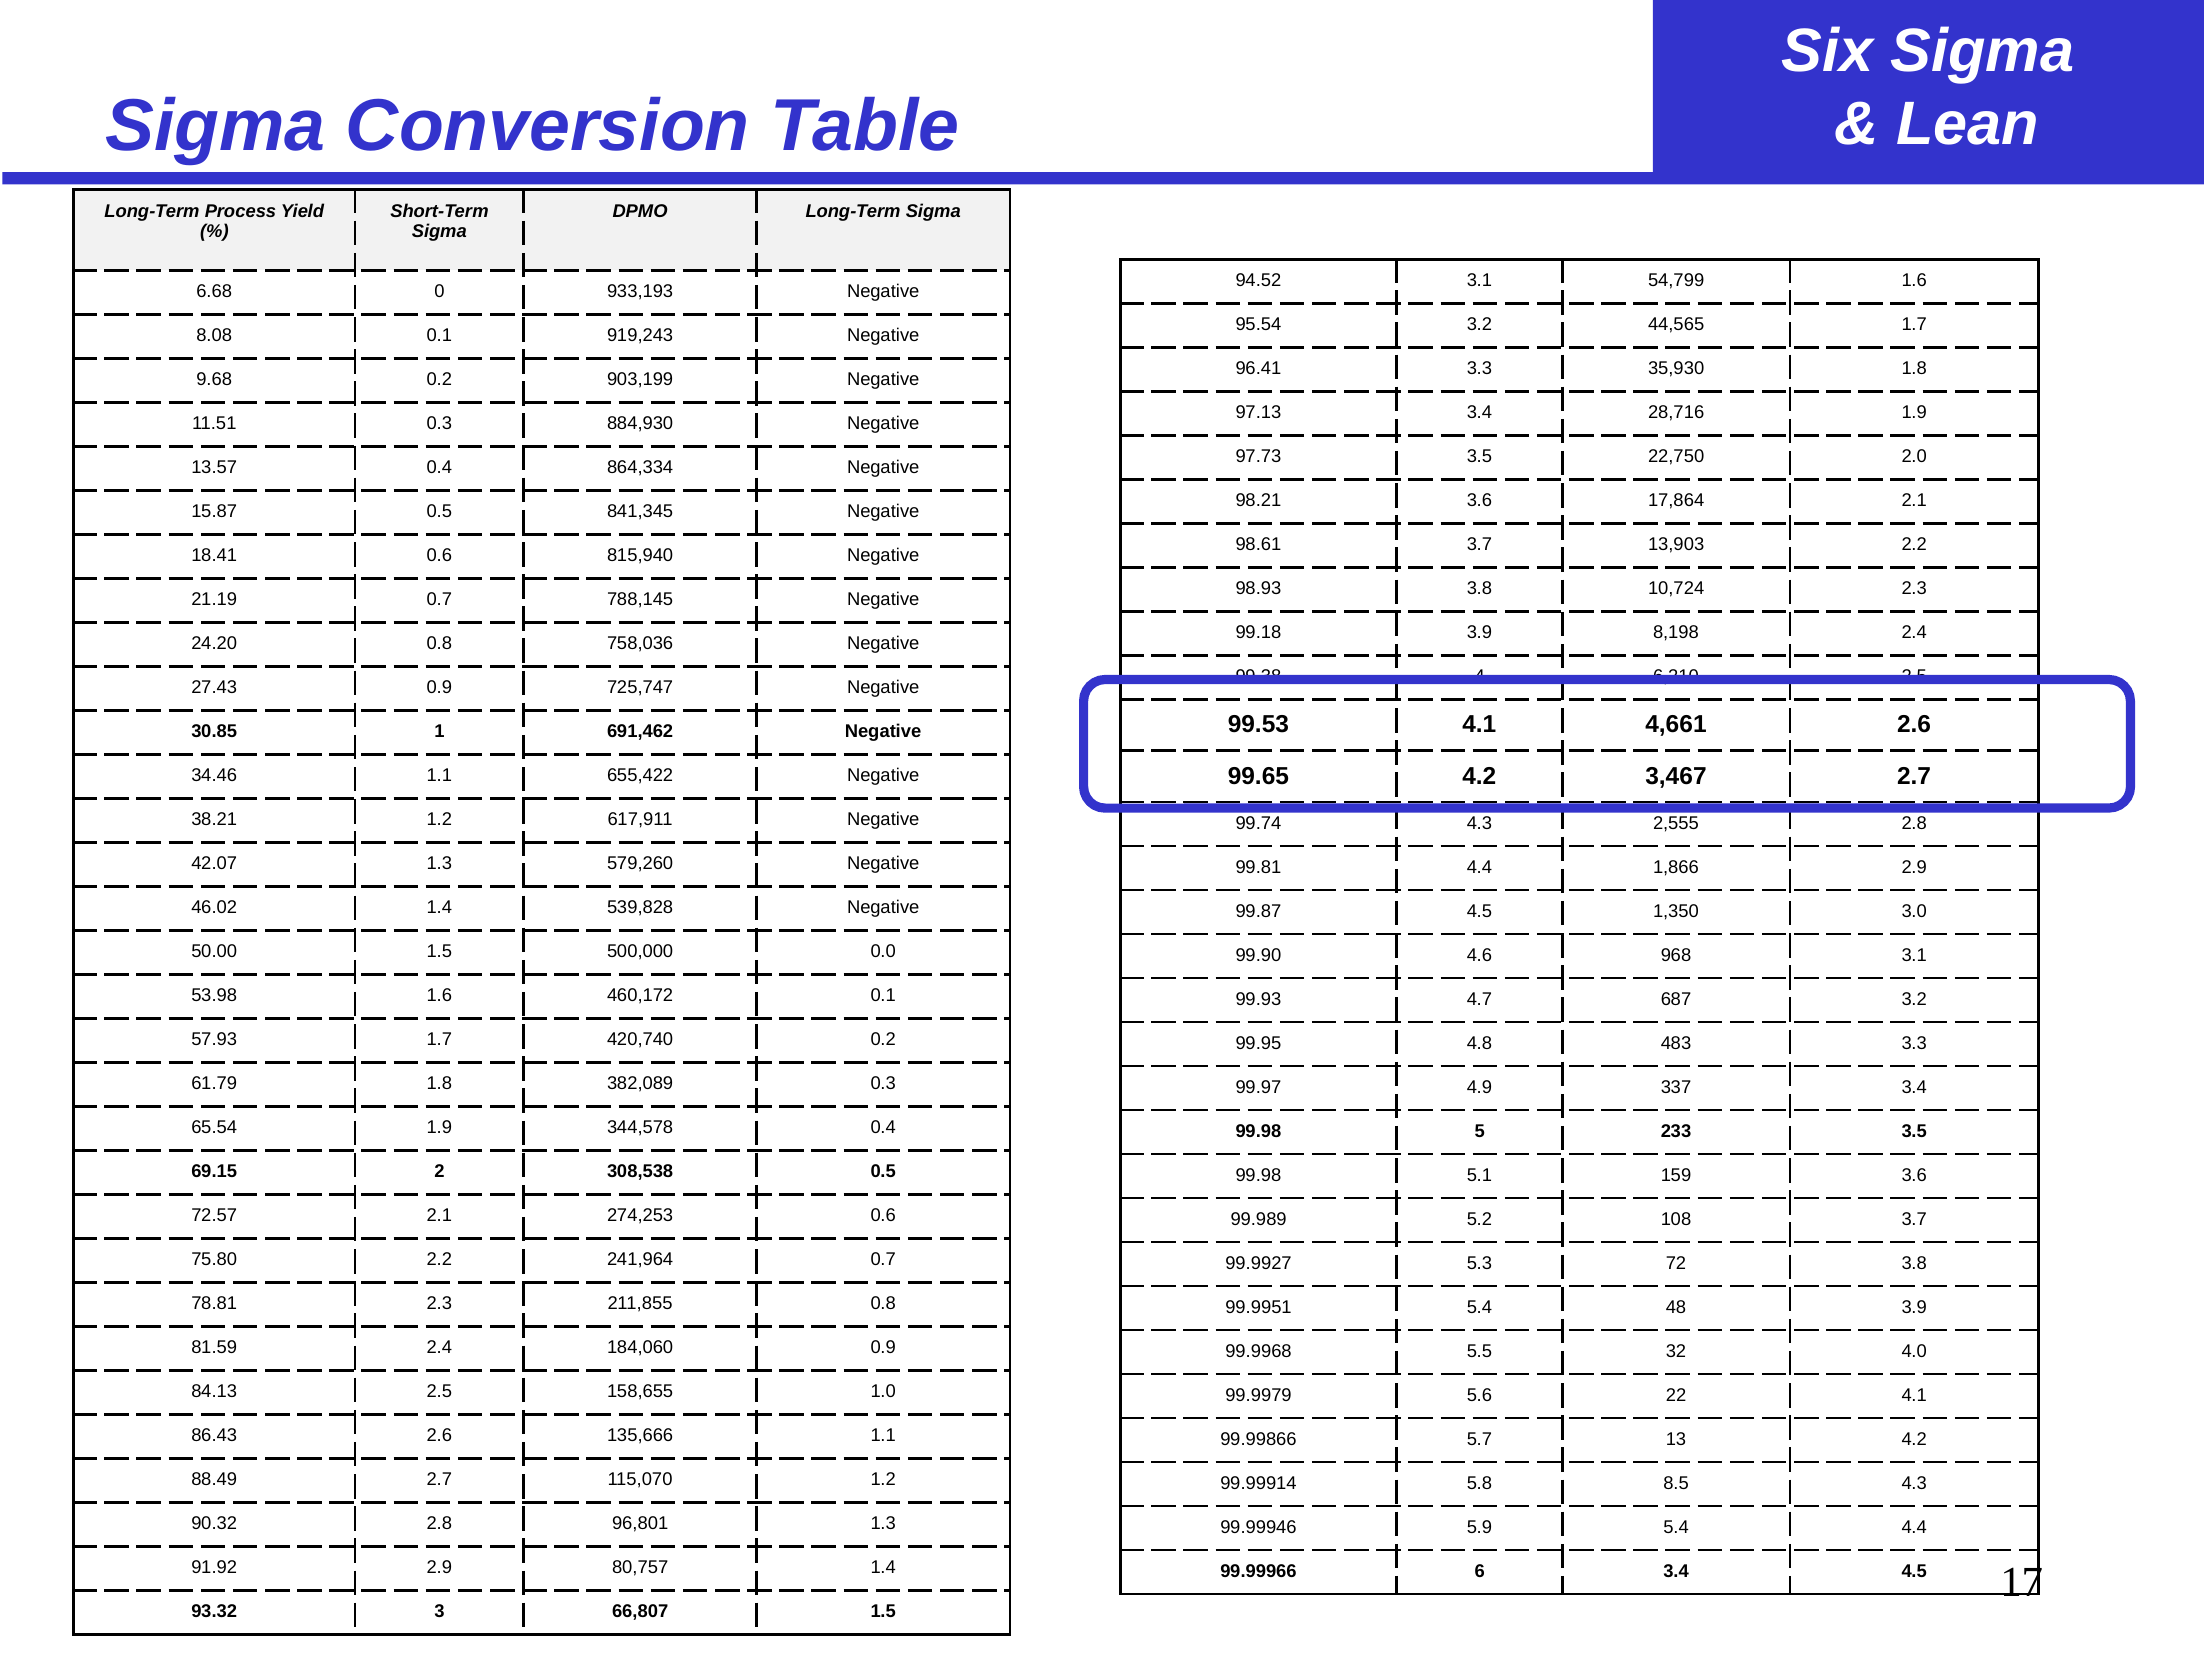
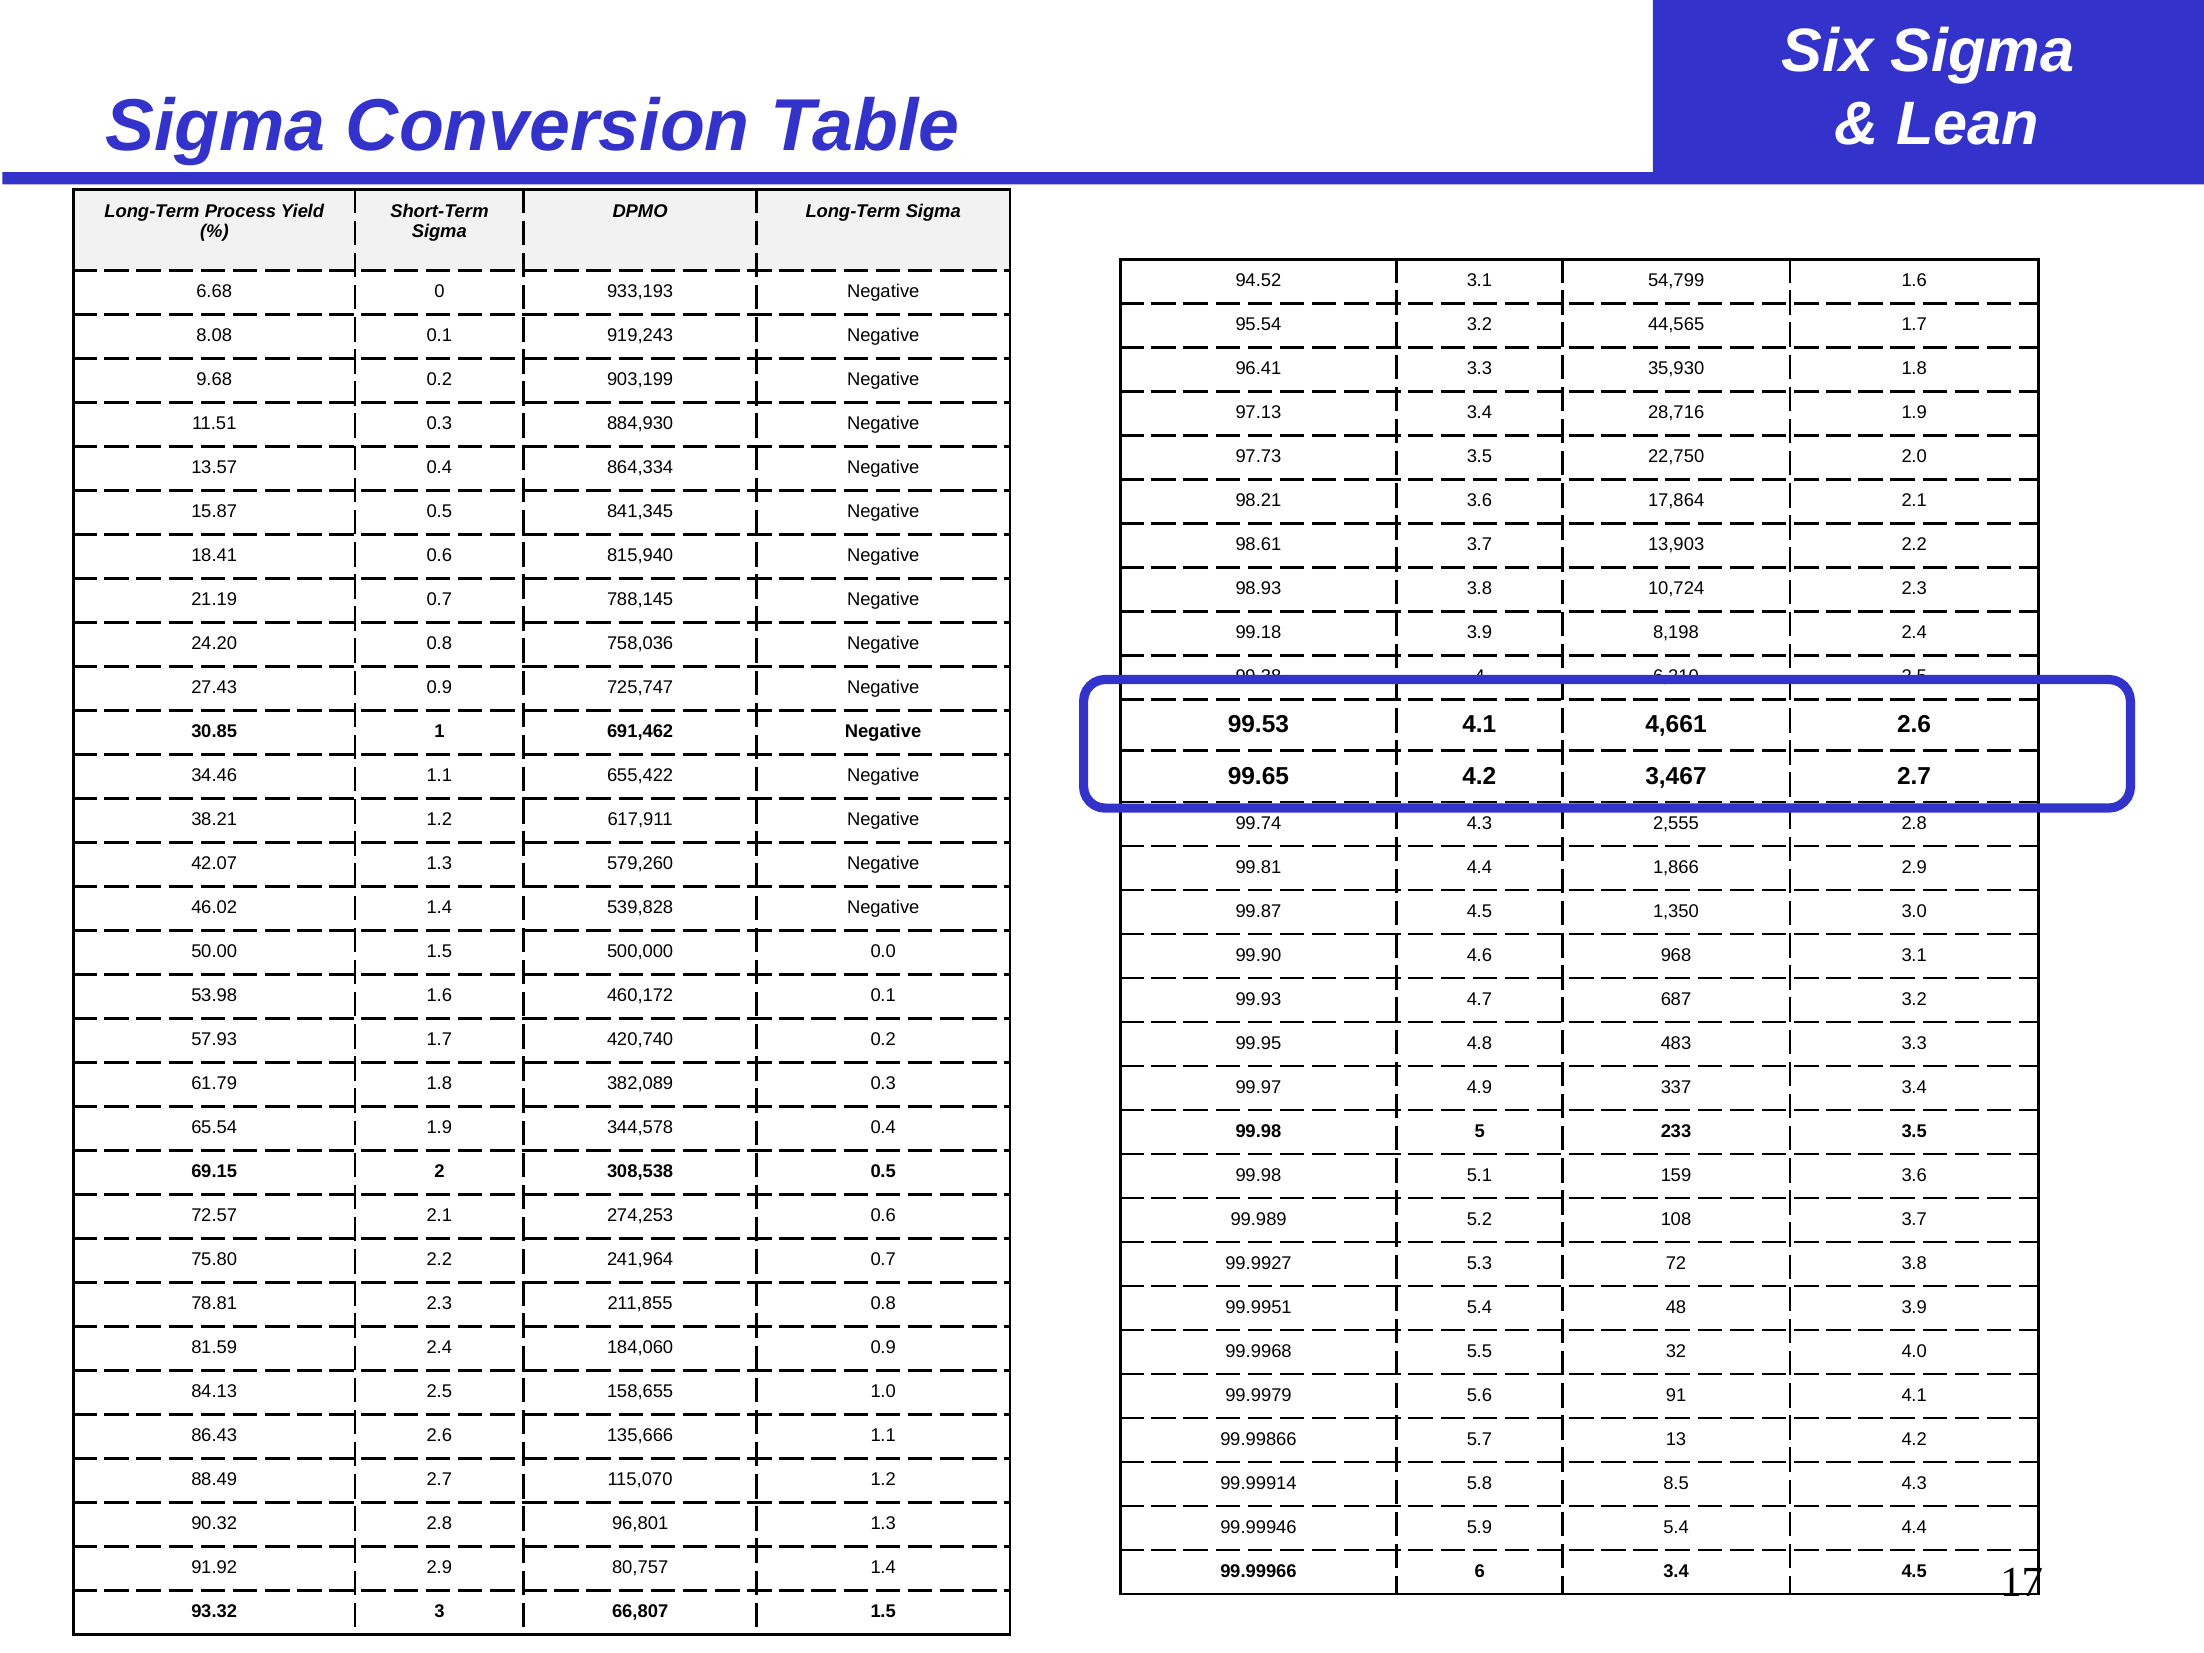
22: 22 -> 91
